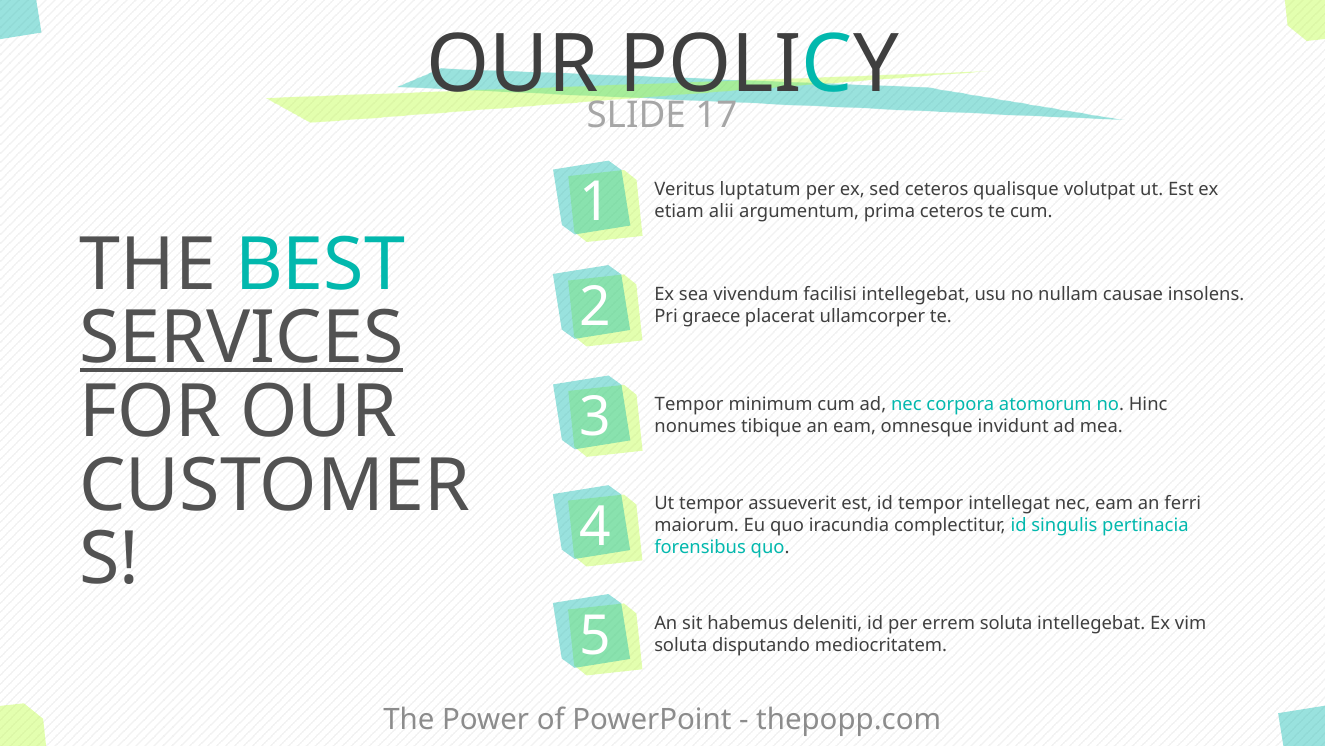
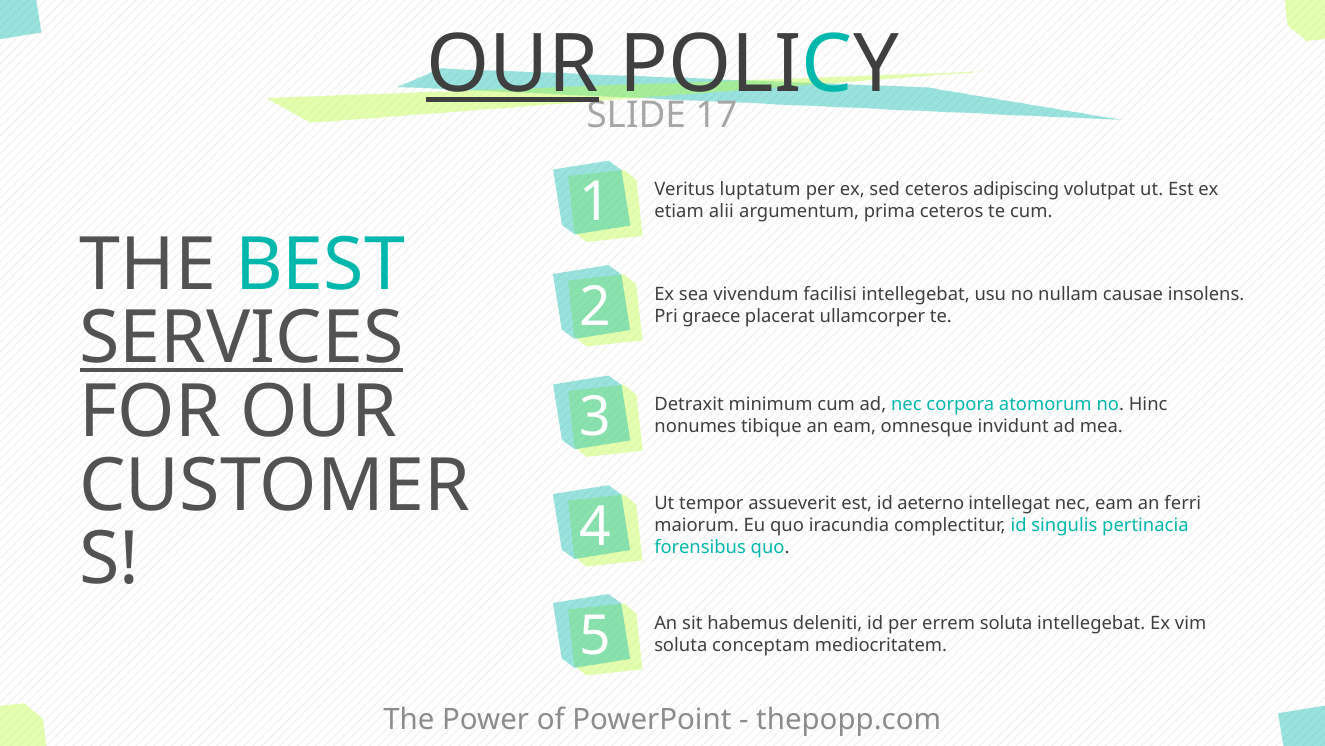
OUR at (513, 65) underline: none -> present
qualisque: qualisque -> adipiscing
3 Tempor: Tempor -> Detraxit
id tempor: tempor -> aeterno
disputando: disputando -> conceptam
